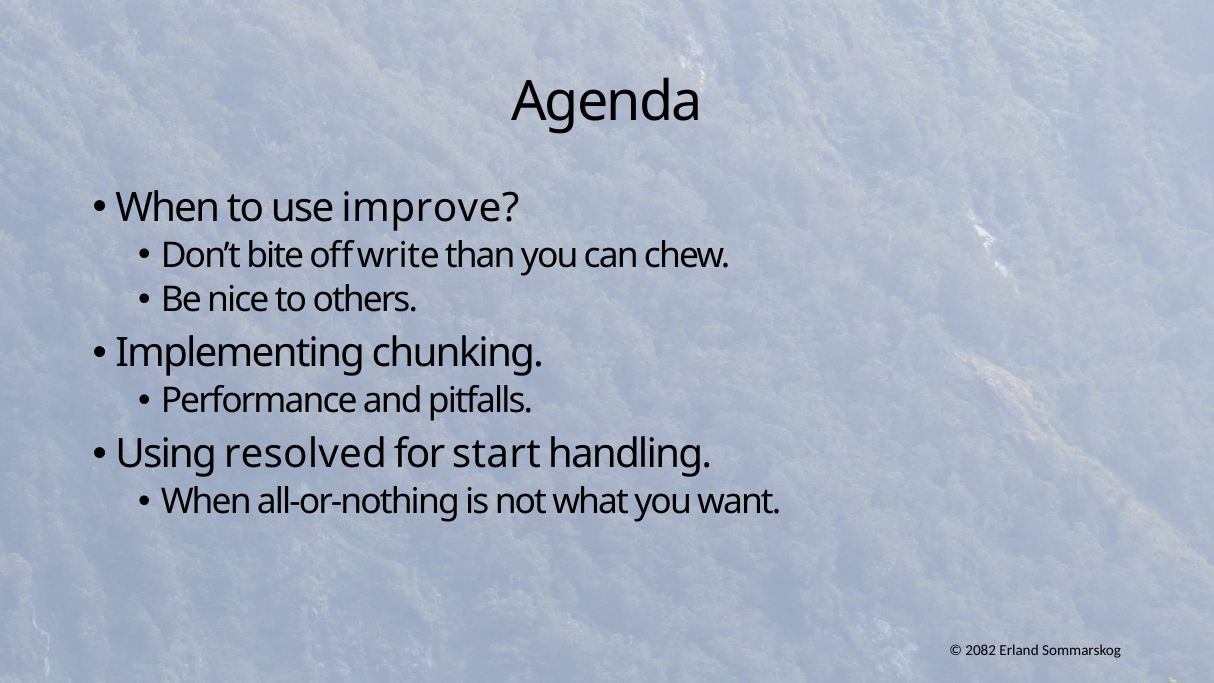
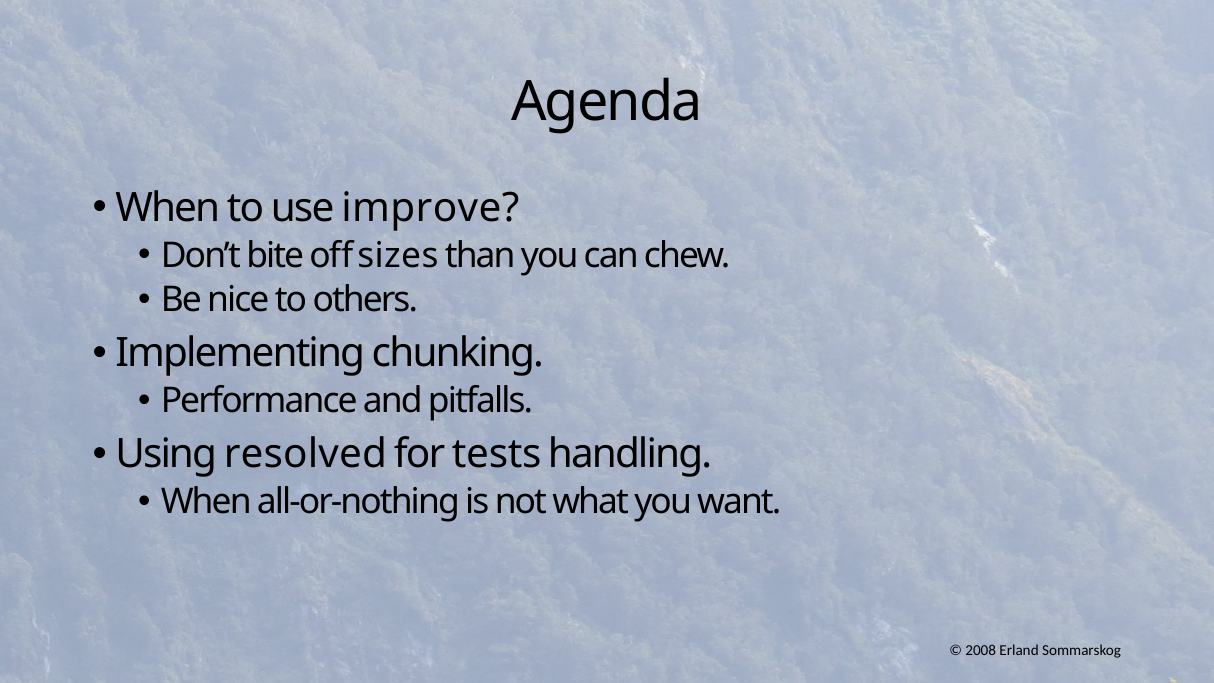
write: write -> sizes
start: start -> tests
2082: 2082 -> 2008
